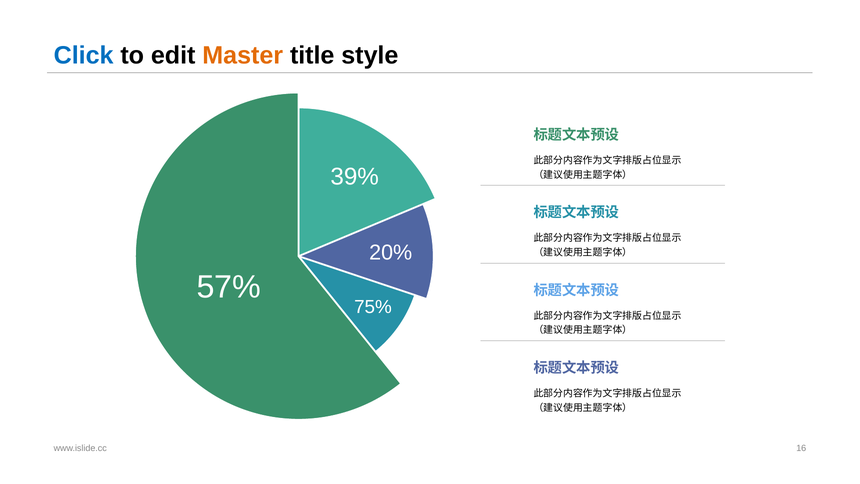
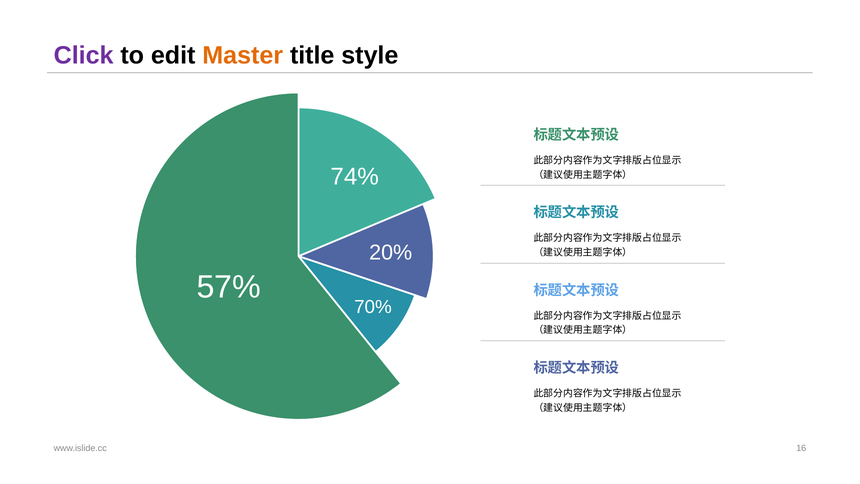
Click colour: blue -> purple
39%: 39% -> 74%
75%: 75% -> 70%
